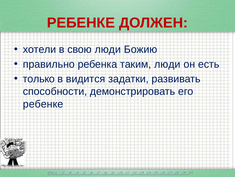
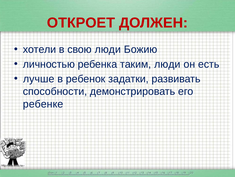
РЕБЕНКЕ at (81, 23): РЕБЕНКЕ -> ОТКРОЕТ
правильно: правильно -> личностью
только: только -> лучше
видится: видится -> ребенок
